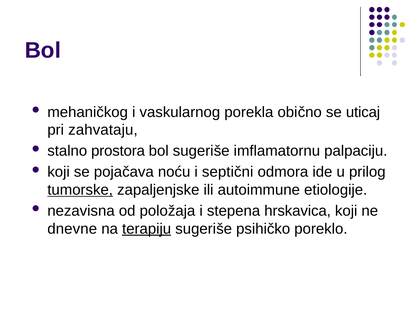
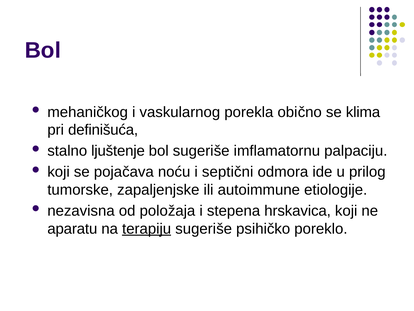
uticaj: uticaj -> klima
zahvataju: zahvataju -> definišuća
prostora: prostora -> ljuštenje
tumorske underline: present -> none
dnevne: dnevne -> aparatu
